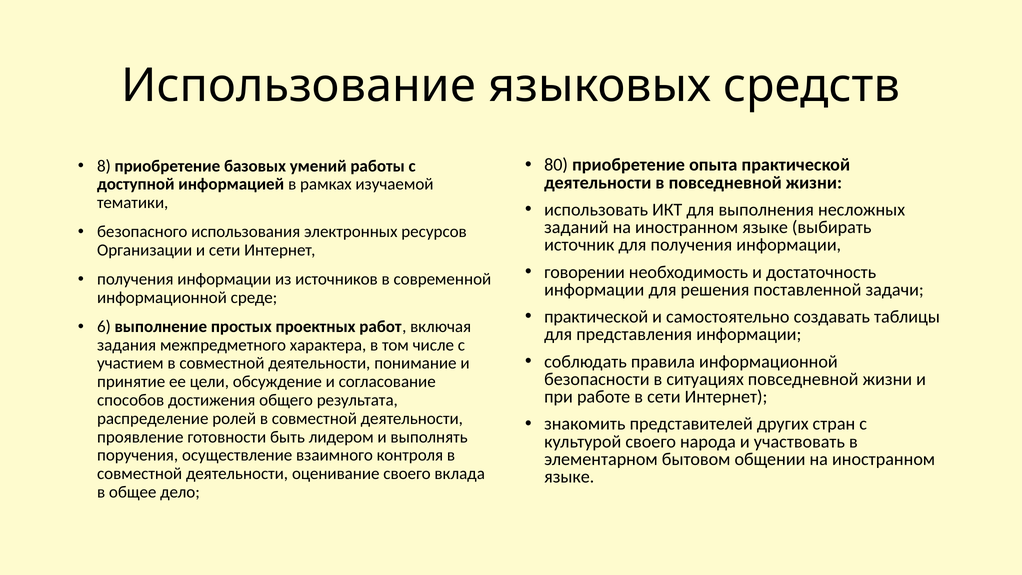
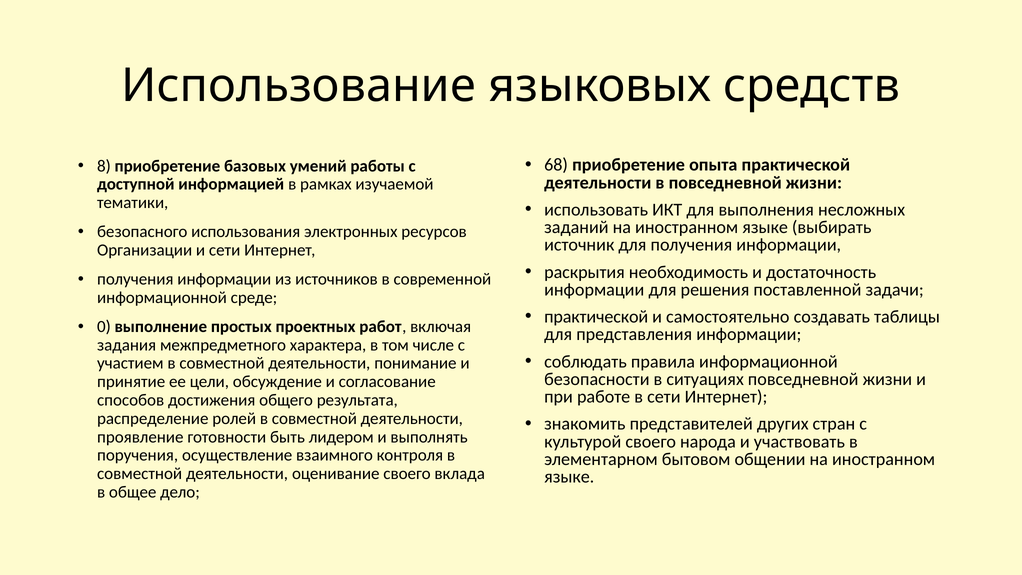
80: 80 -> 68
говорении: говорении -> раскрытия
6: 6 -> 0
